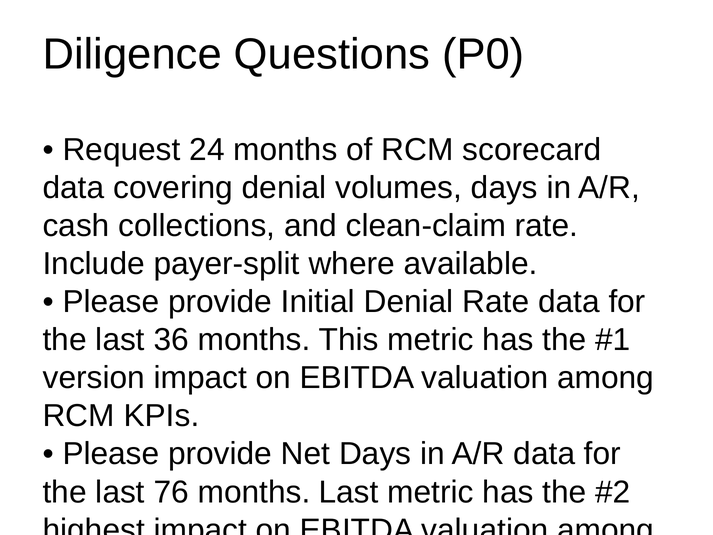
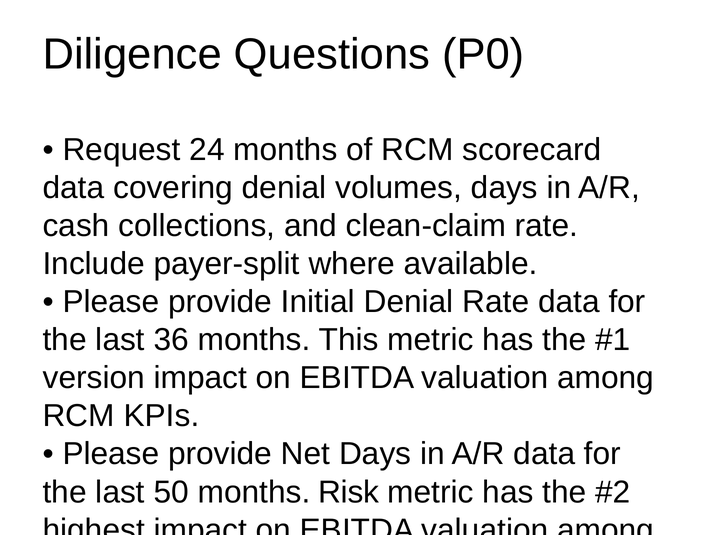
76: 76 -> 50
months Last: Last -> Risk
